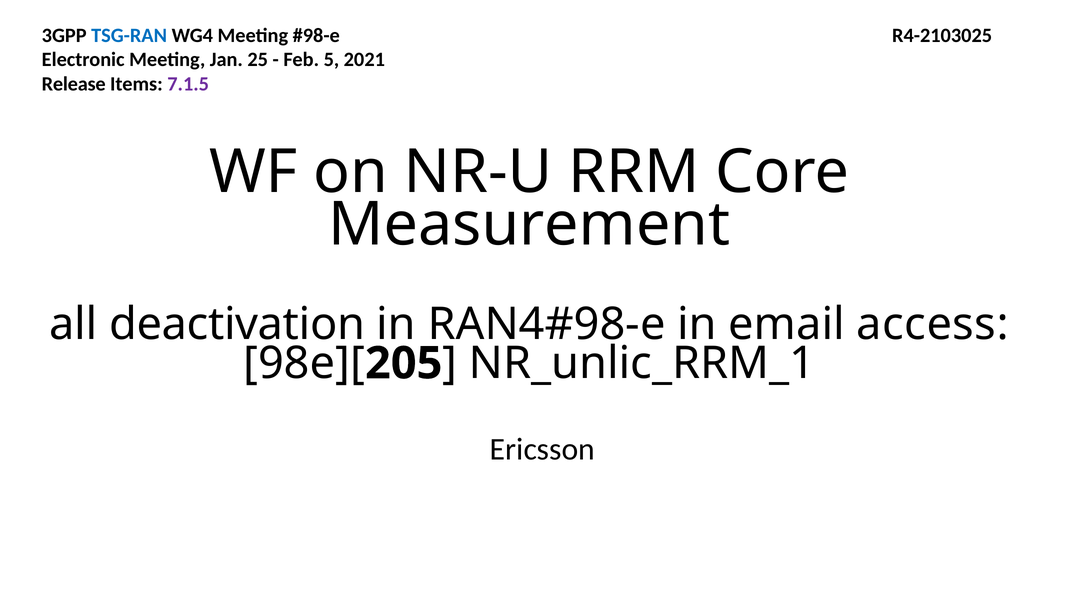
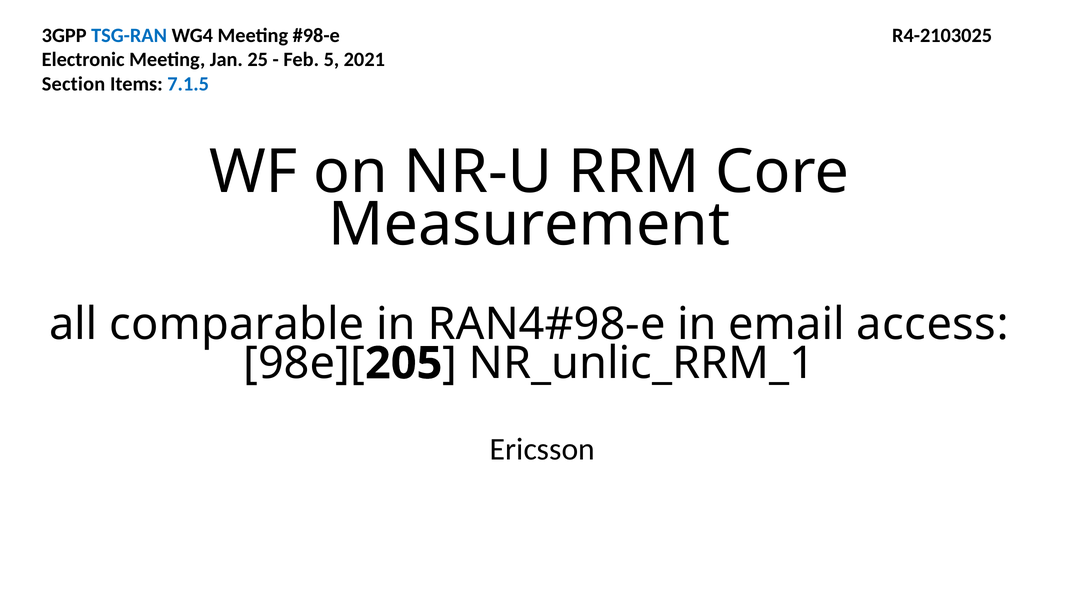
Release: Release -> Section
7.1.5 colour: purple -> blue
deactivation: deactivation -> comparable
